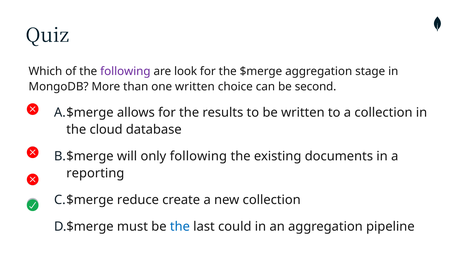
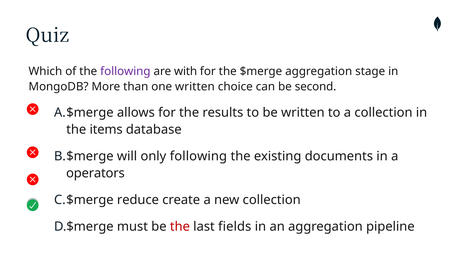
look: look -> with
cloud: cloud -> items
reporting: reporting -> operators
the at (180, 227) colour: blue -> red
could: could -> fields
